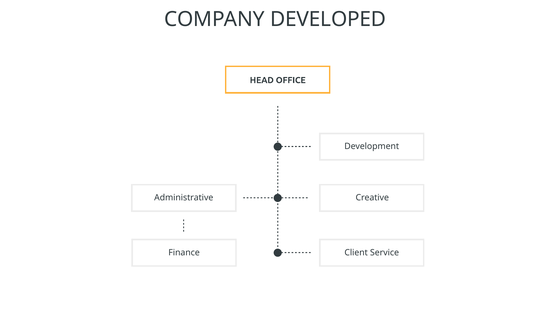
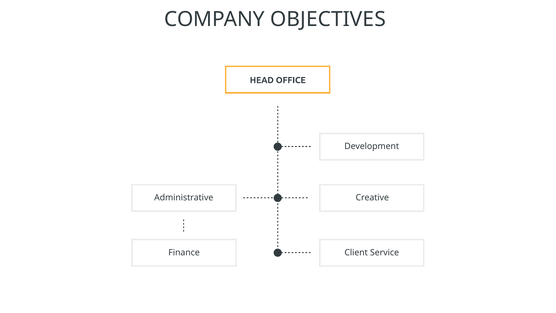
DEVELOPED: DEVELOPED -> OBJECTIVES
